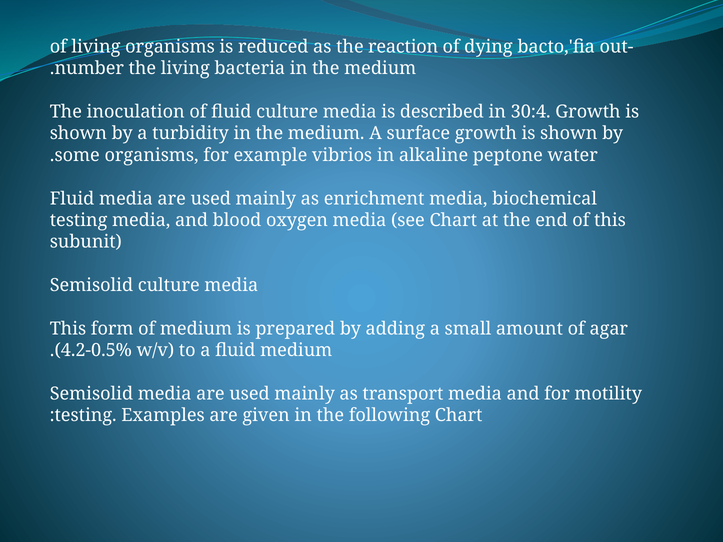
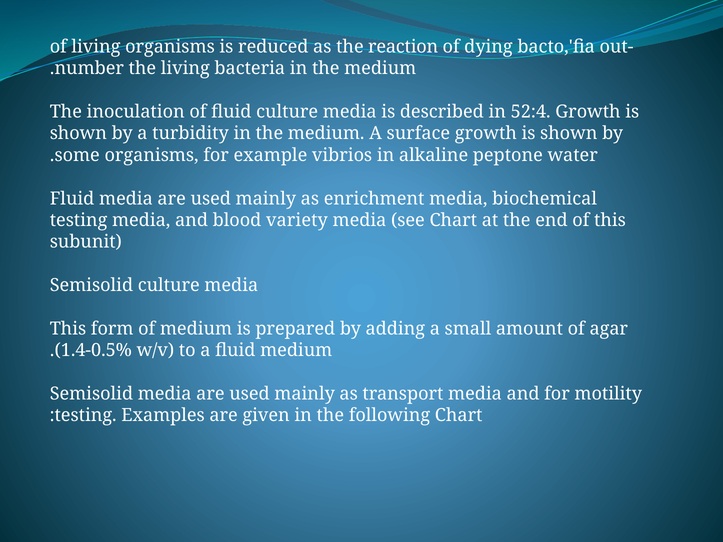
30:4: 30:4 -> 52:4
oxygen: oxygen -> variety
4.2-0.5%: 4.2-0.5% -> 1.4-0.5%
